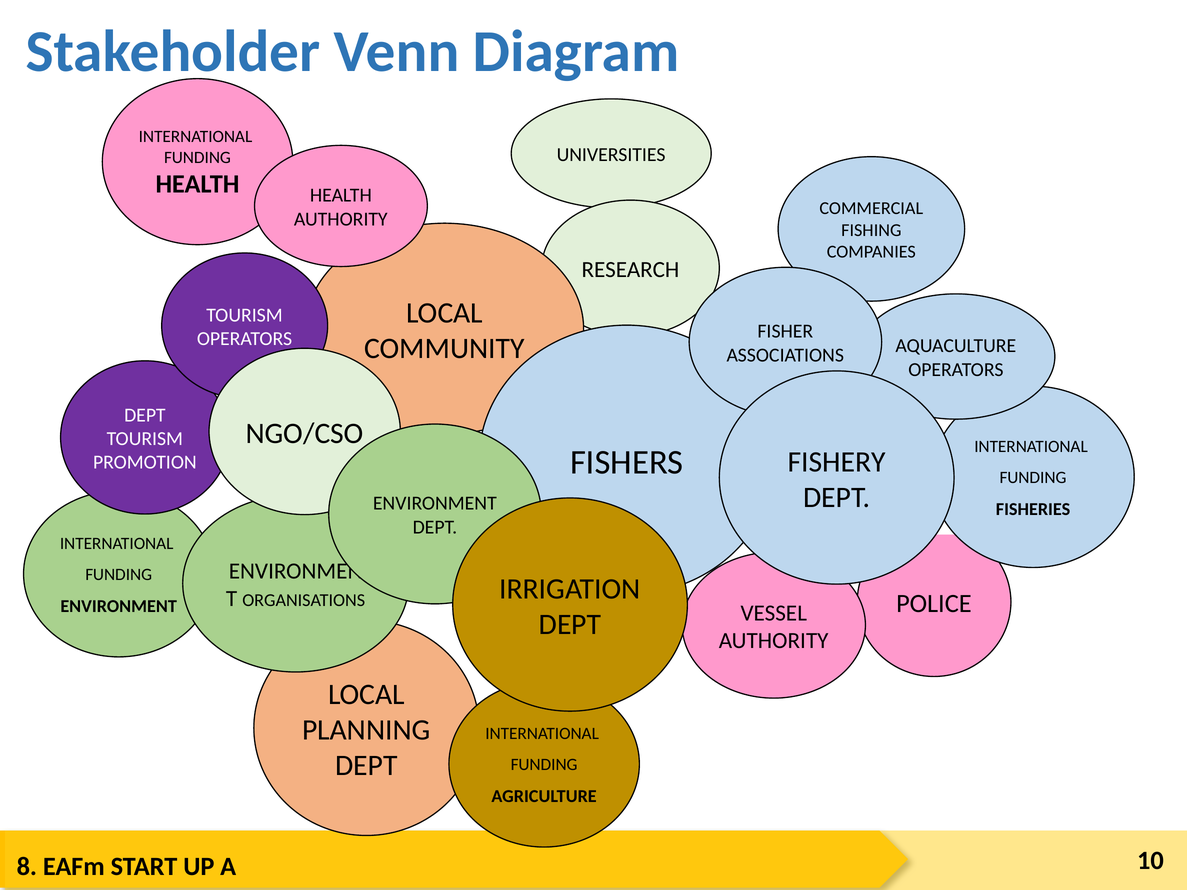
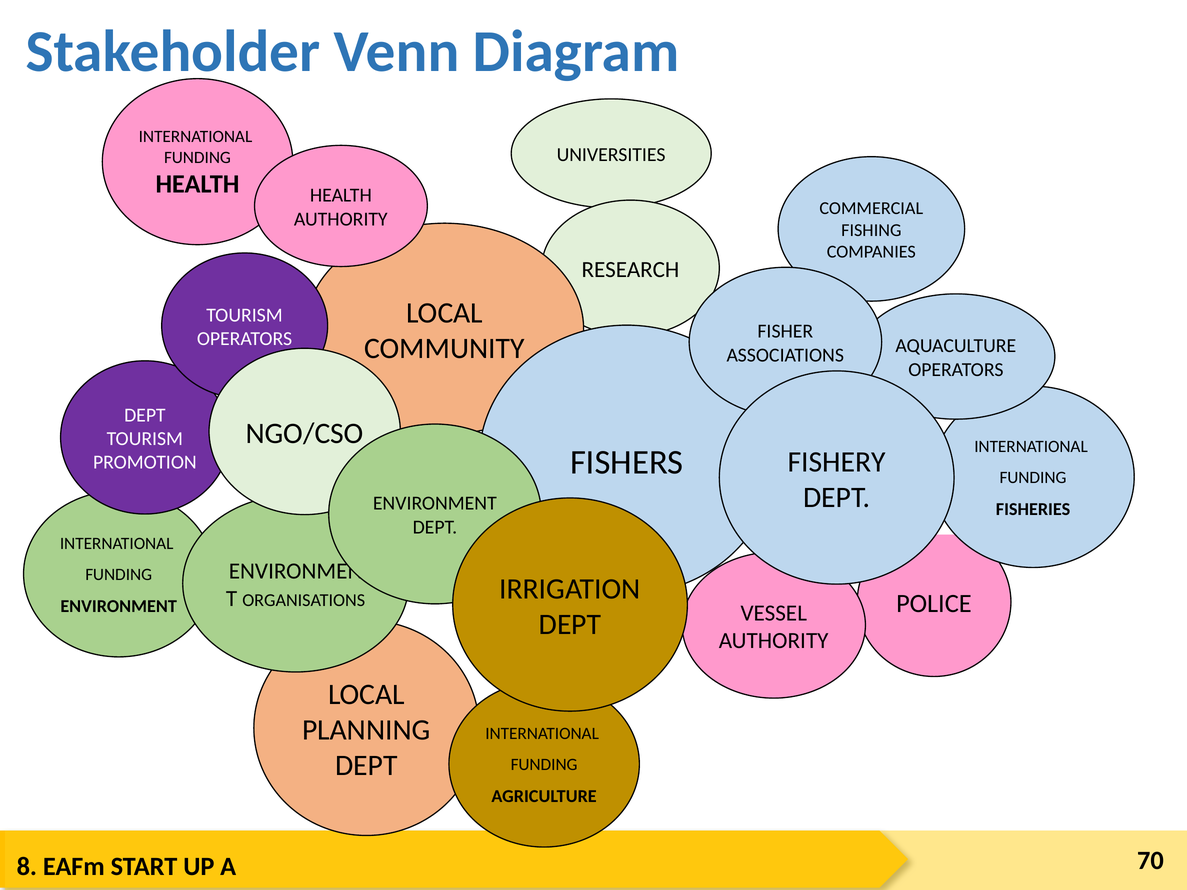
10: 10 -> 70
